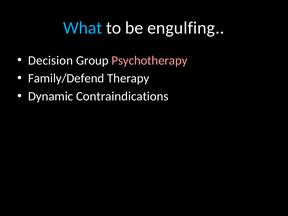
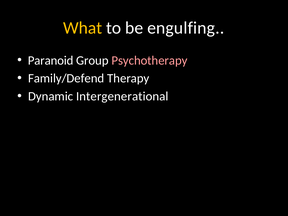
What colour: light blue -> yellow
Decision: Decision -> Paranoid
Contraindications: Contraindications -> Intergenerational
